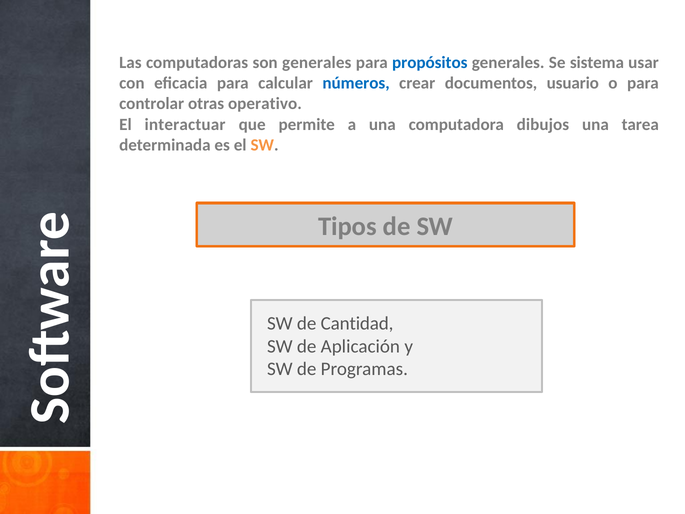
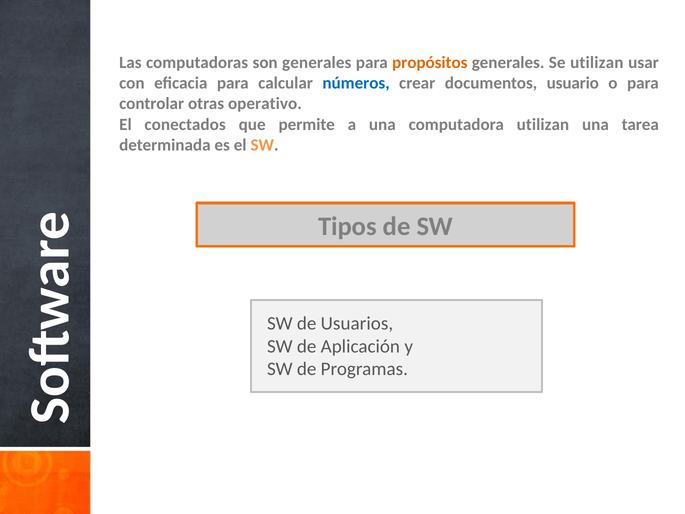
propósitos colour: blue -> orange
Se sistema: sistema -> utilizan
interactuar: interactuar -> conectados
computadora dibujos: dibujos -> utilizan
Cantidad: Cantidad -> Usuarios
